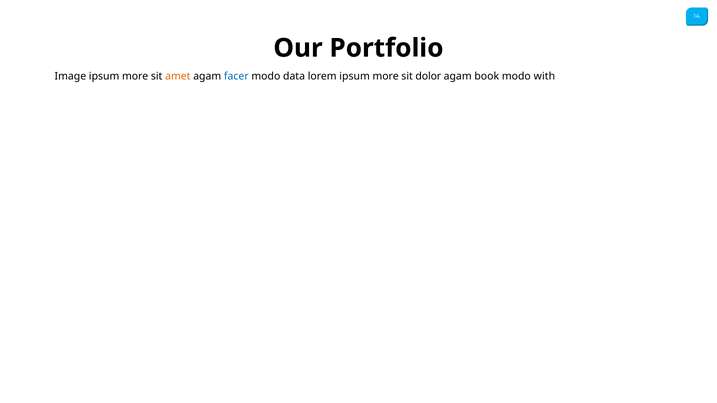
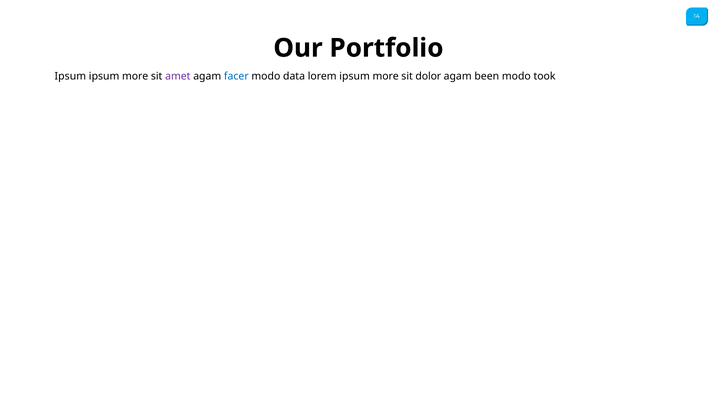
Image at (70, 76): Image -> Ipsum
amet colour: orange -> purple
book: book -> been
with: with -> took
